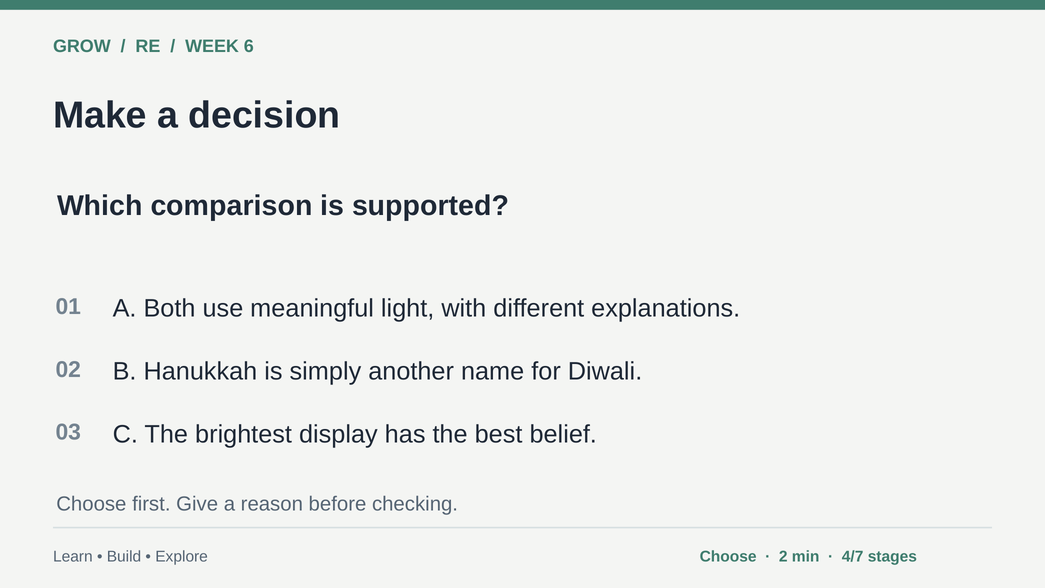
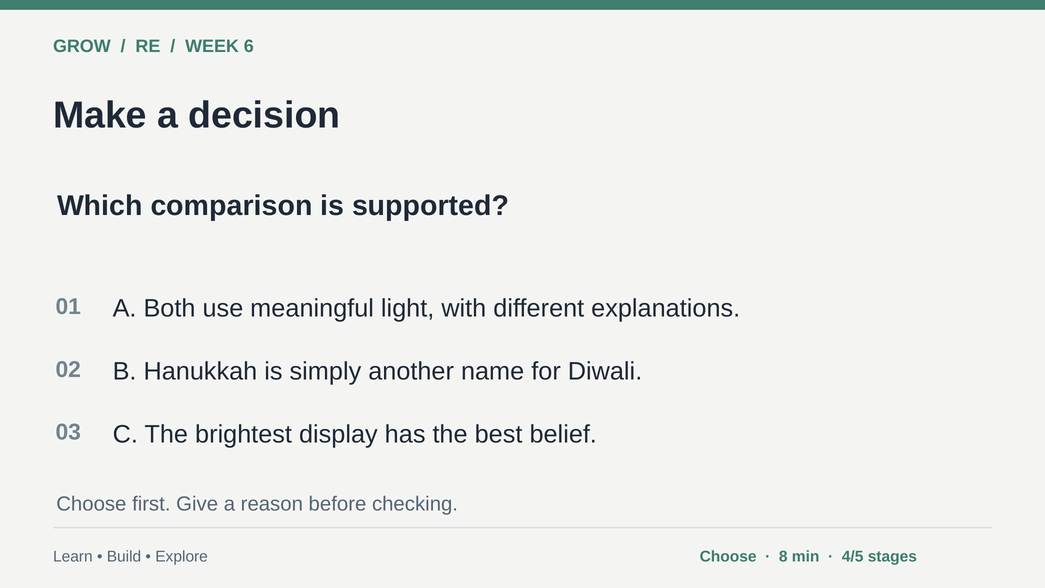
2: 2 -> 8
4/7: 4/7 -> 4/5
